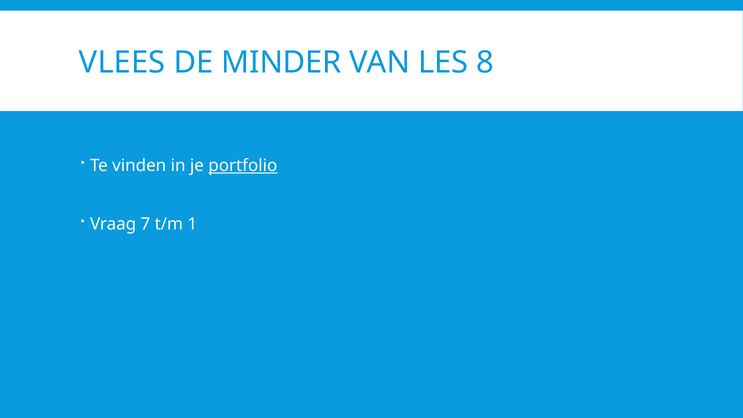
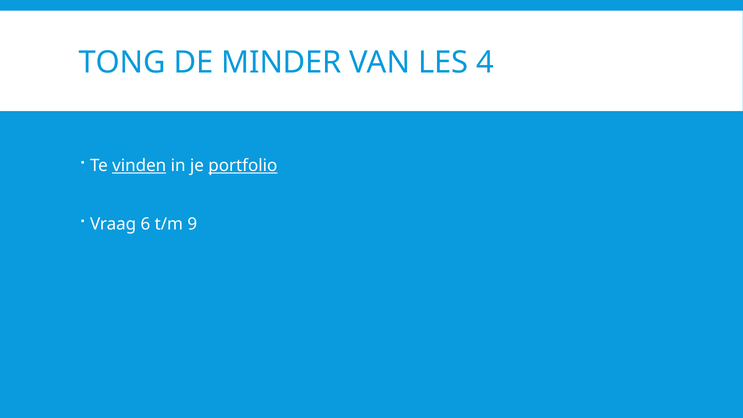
VLEES: VLEES -> TONG
8: 8 -> 4
vinden underline: none -> present
7: 7 -> 6
1: 1 -> 9
